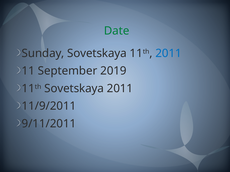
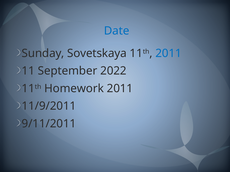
Date colour: green -> blue
2019: 2019 -> 2022
11th Sovetskaya: Sovetskaya -> Homework
